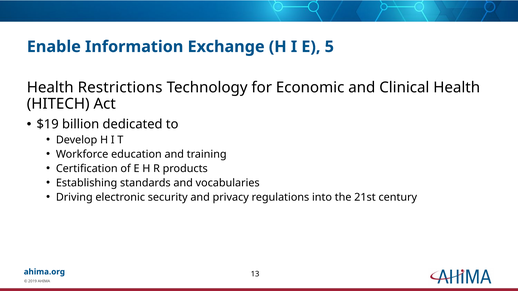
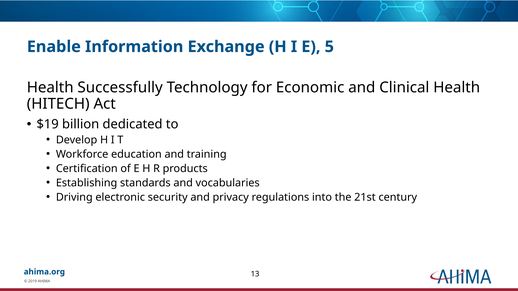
Restrictions: Restrictions -> Successfully
